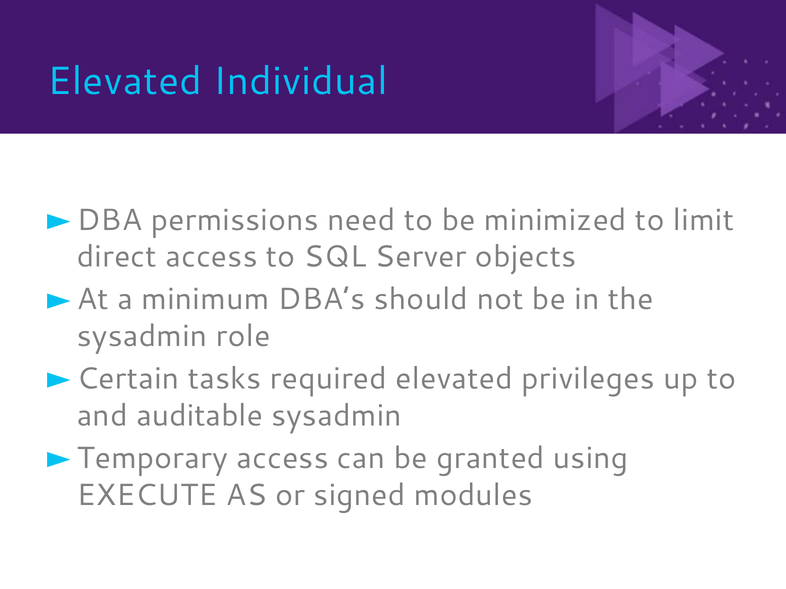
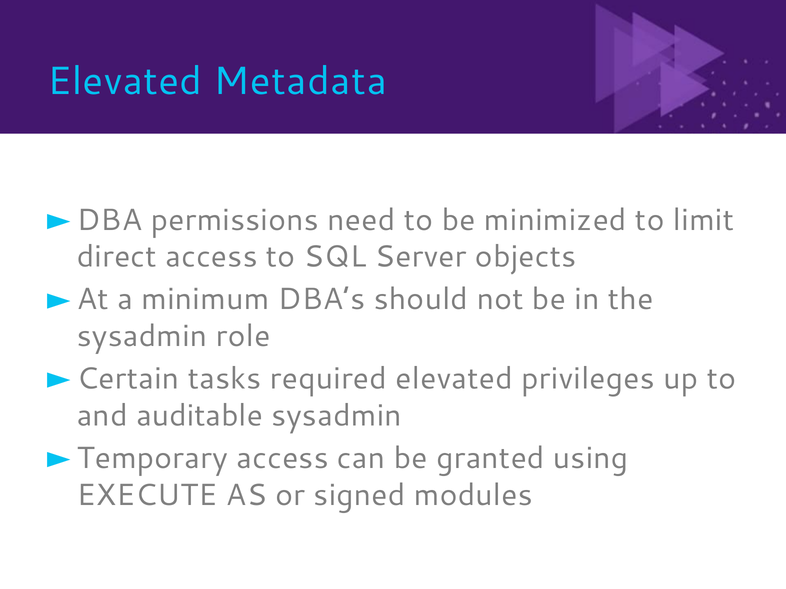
Individual: Individual -> Metadata
